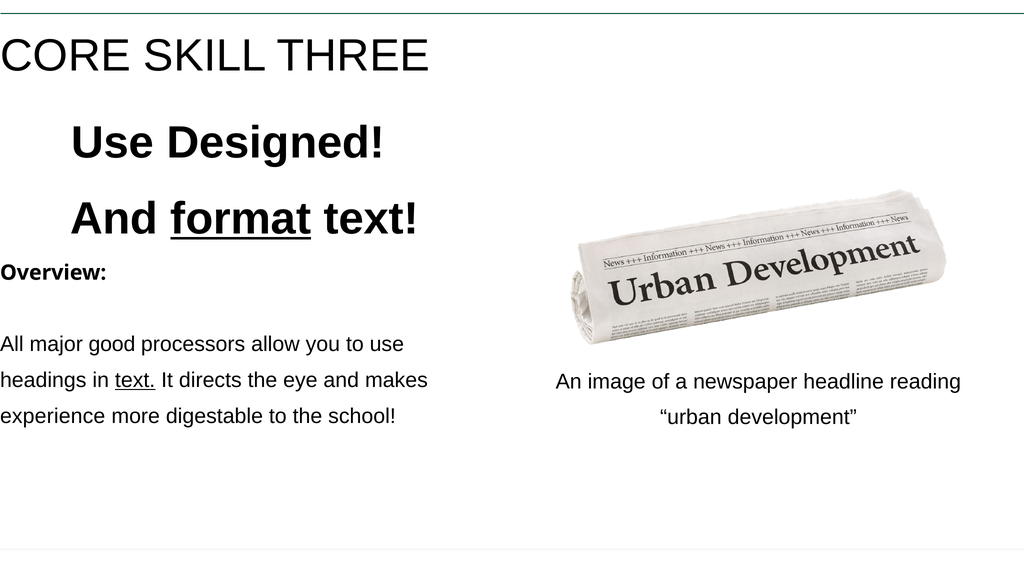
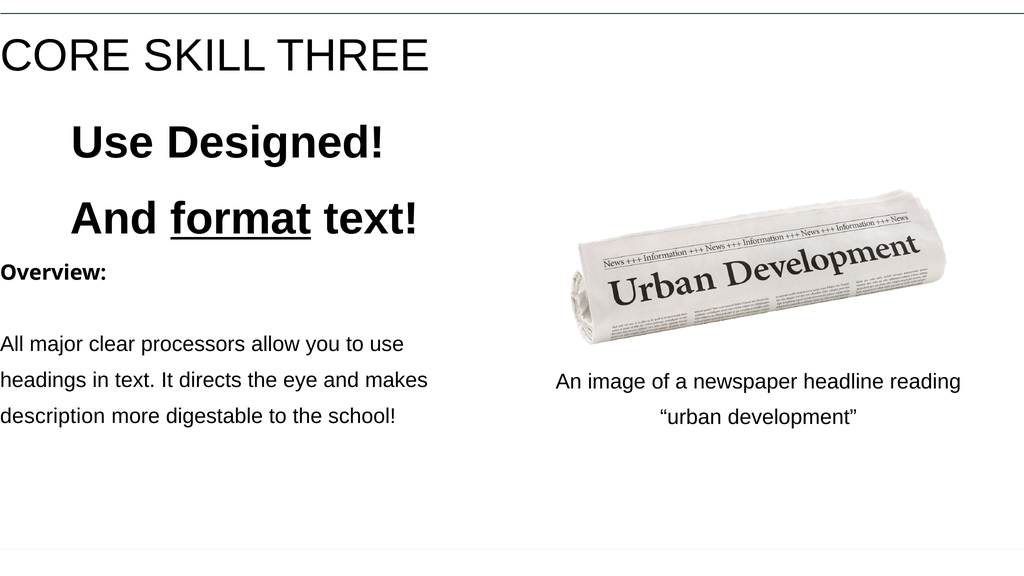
good: good -> clear
text at (135, 380) underline: present -> none
experience: experience -> description
